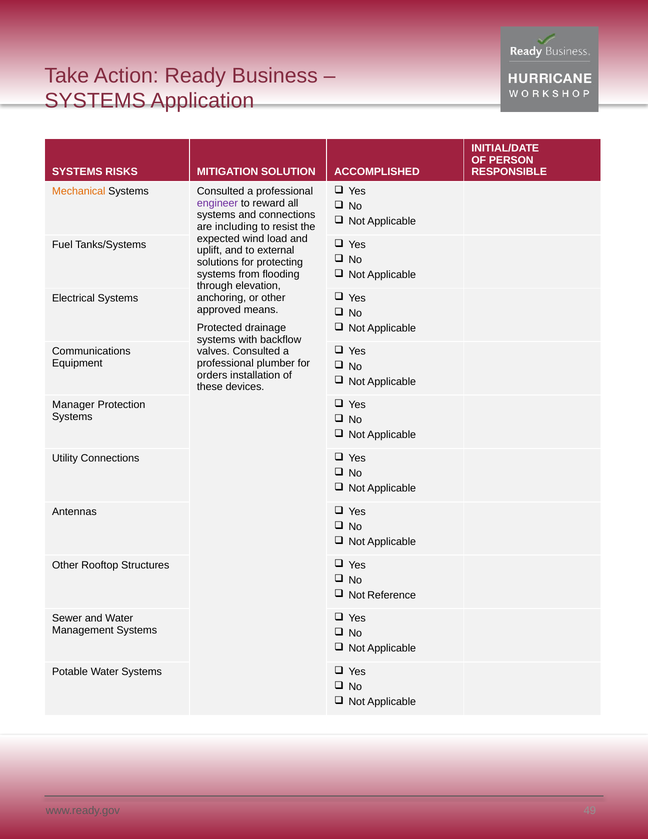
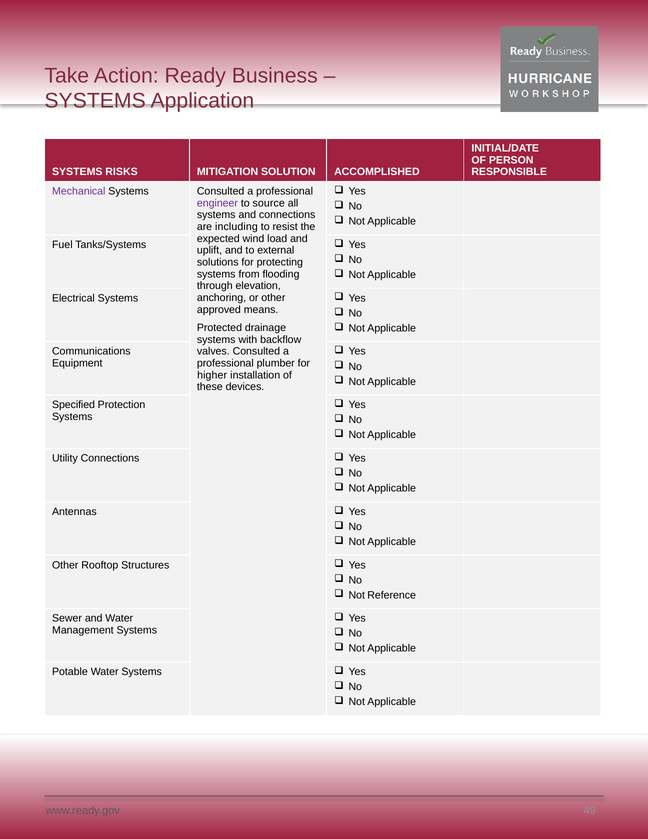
Mechanical colour: orange -> purple
reward: reward -> source
orders: orders -> higher
Manager: Manager -> Specified
